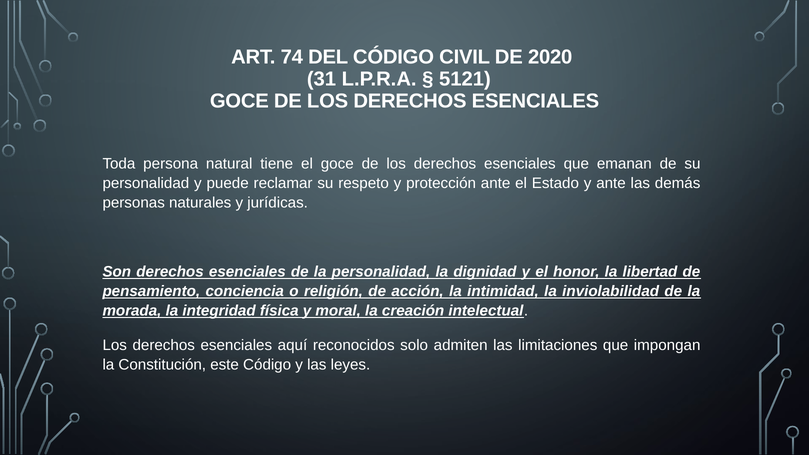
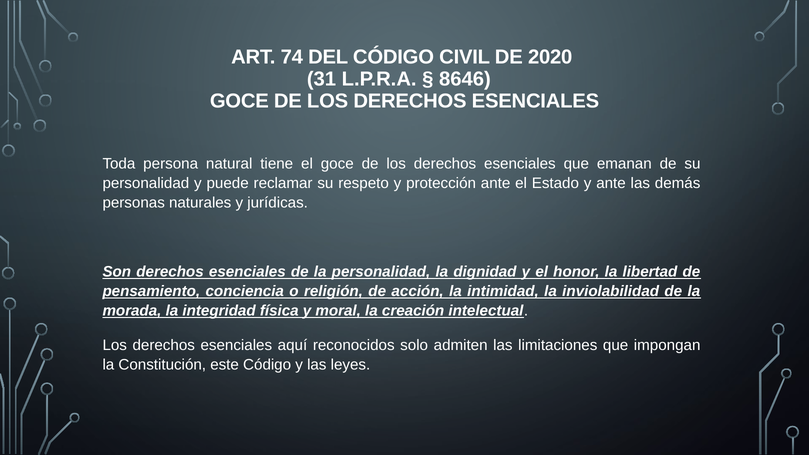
5121: 5121 -> 8646
